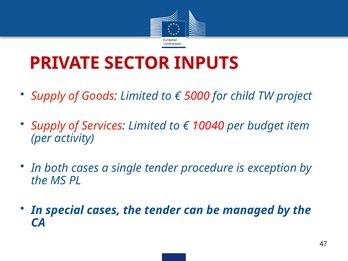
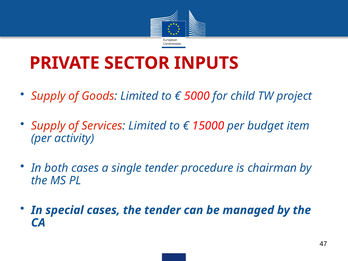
10040: 10040 -> 15000
exception: exception -> chairman
